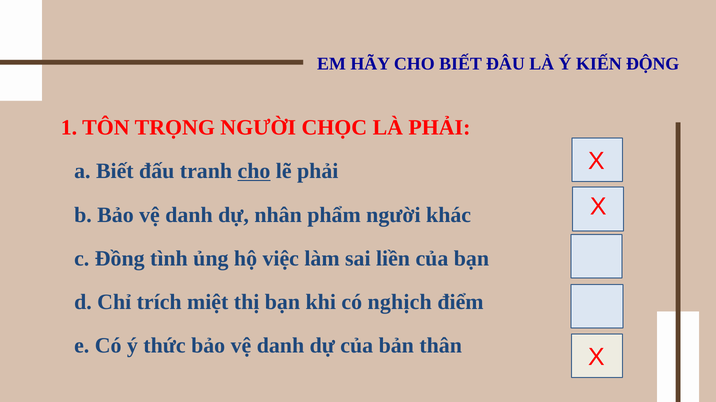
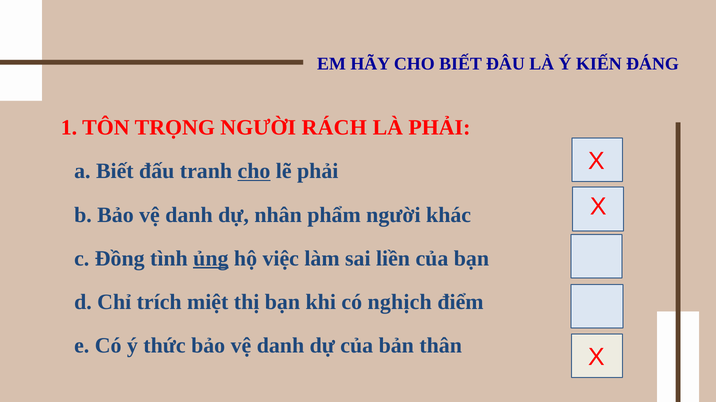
ĐỘNG: ĐỘNG -> ĐÁNG
CHỌC: CHỌC -> RÁCH
ủng underline: none -> present
